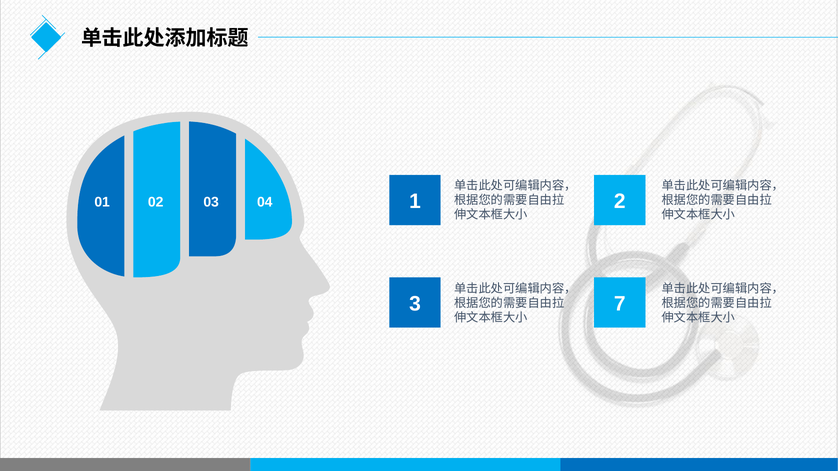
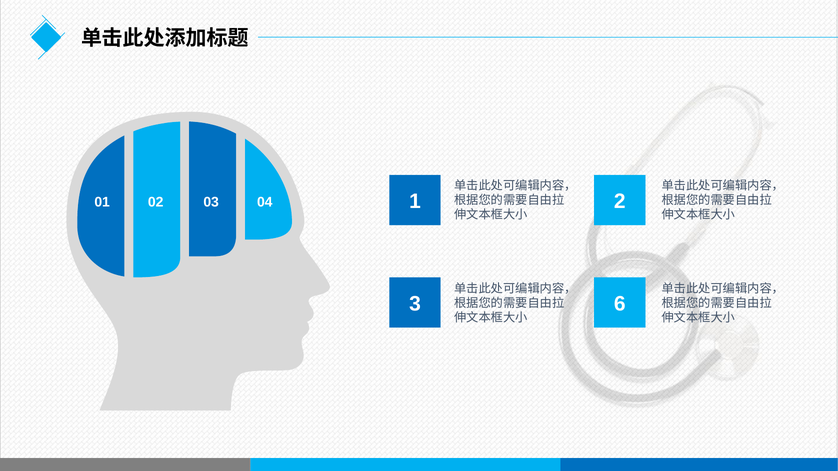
7: 7 -> 6
